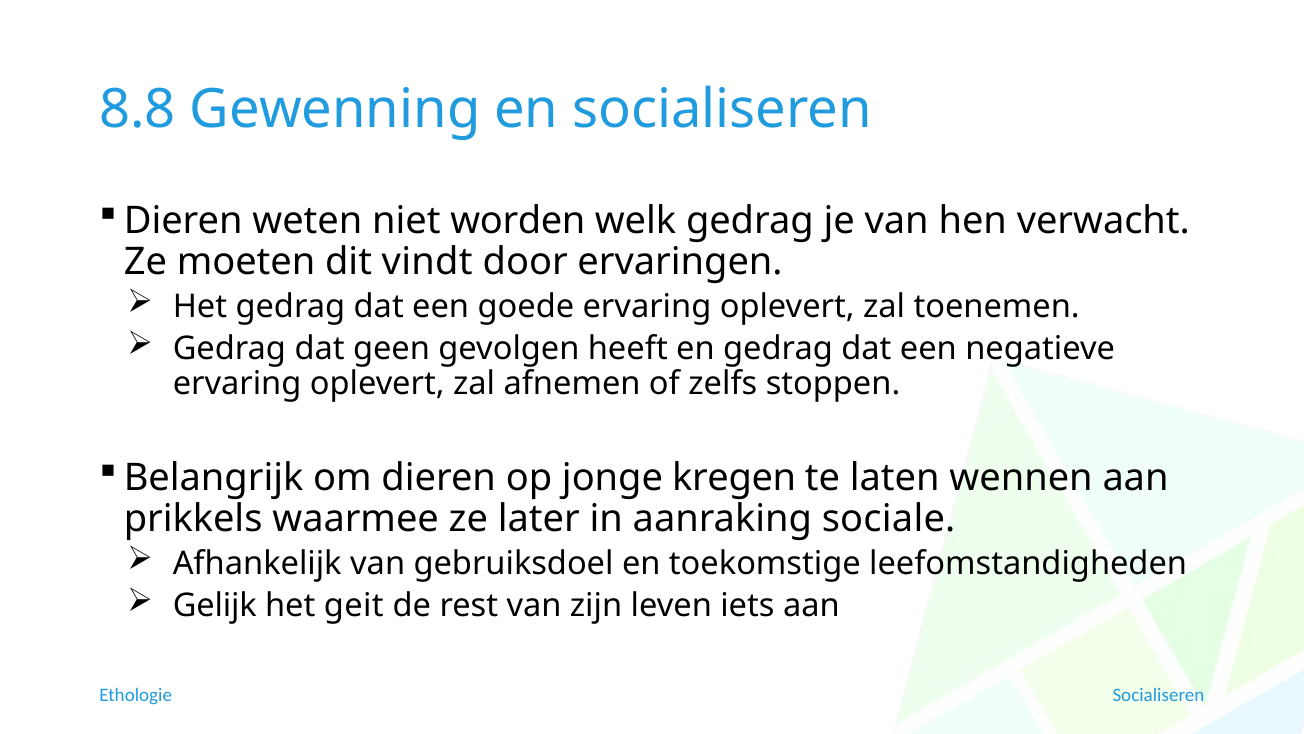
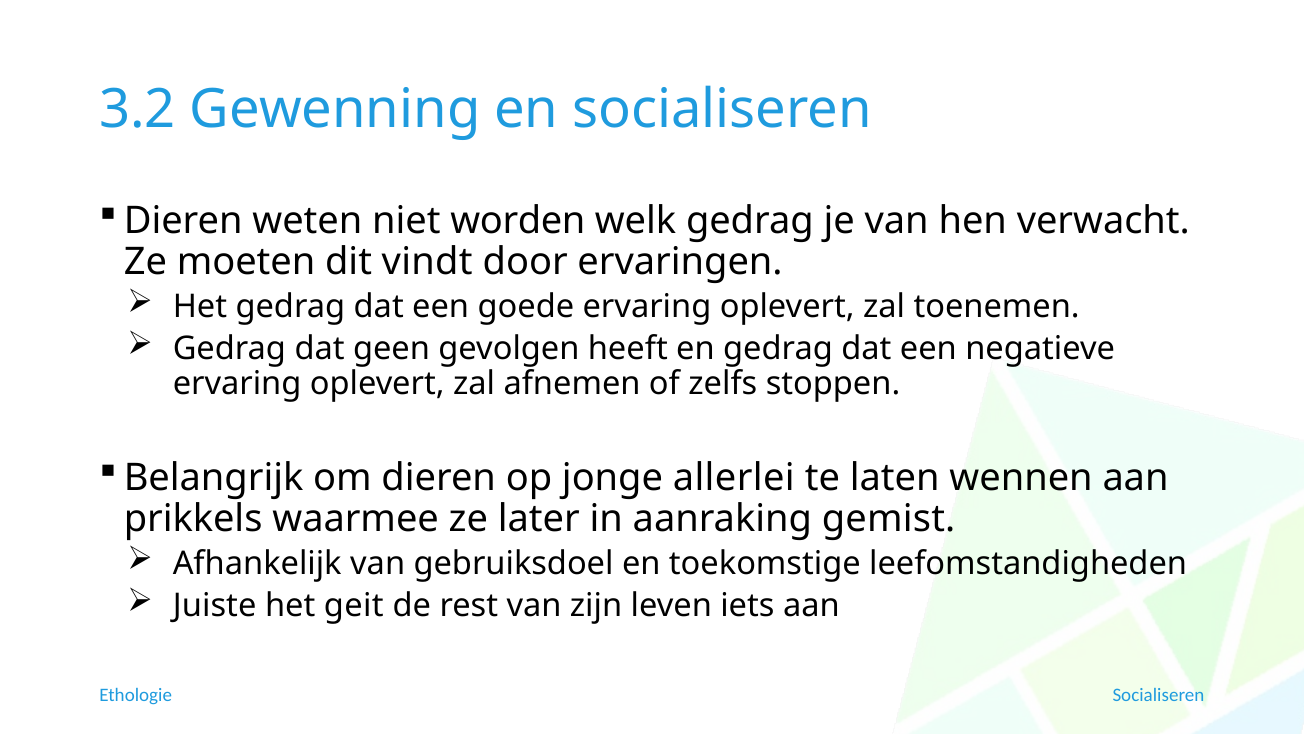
8.8: 8.8 -> 3.2
kregen: kregen -> allerlei
sociale: sociale -> gemist
Gelijk: Gelijk -> Juiste
